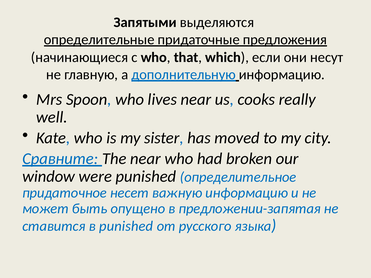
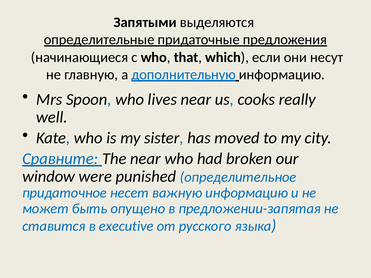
в punished: punished -> executive
